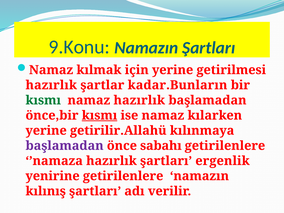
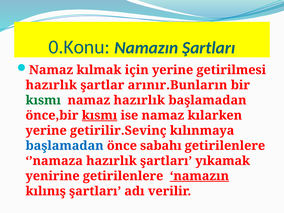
9.Konu: 9.Konu -> 0.Konu
kadar.Bunların: kadar.Bunların -> arınır.Bunların
getirilir.Allahü: getirilir.Allahü -> getirilir.Sevinç
başlamadan at (65, 146) colour: purple -> blue
ergenlik: ergenlik -> yıkamak
namazın at (199, 176) underline: none -> present
